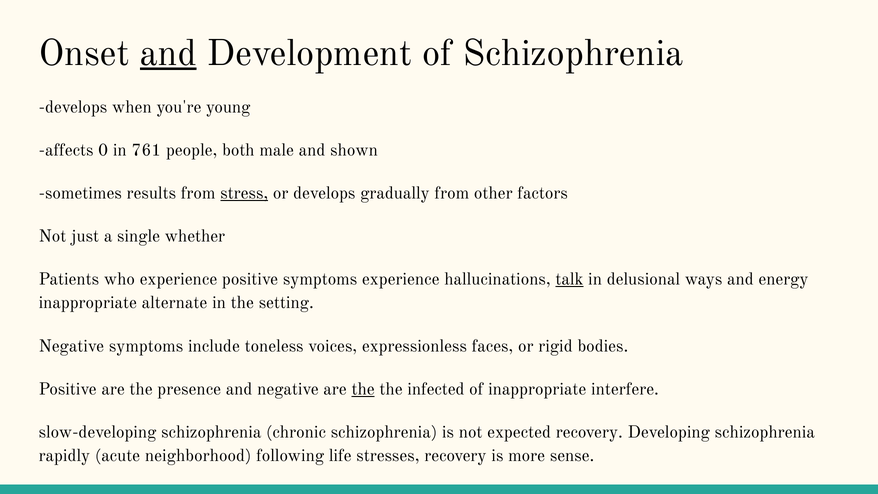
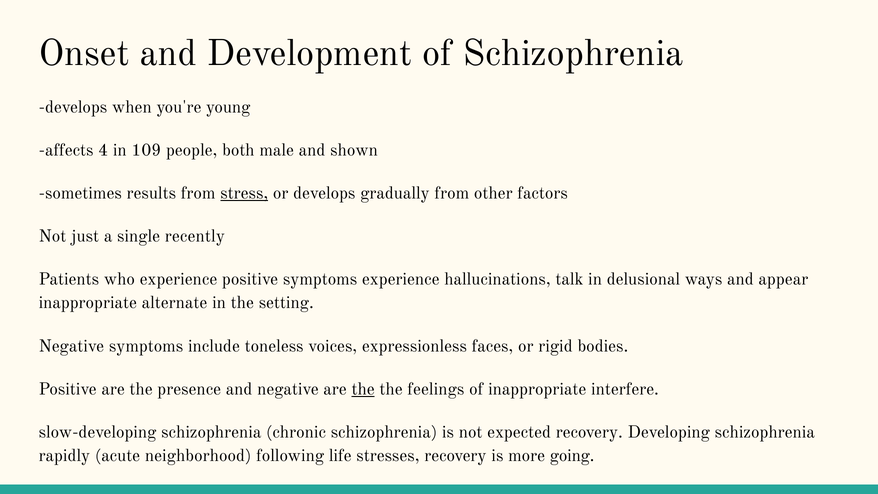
and at (168, 53) underline: present -> none
0: 0 -> 4
761: 761 -> 109
whether: whether -> recently
talk underline: present -> none
energy: energy -> appear
infected: infected -> feelings
sense: sense -> going
